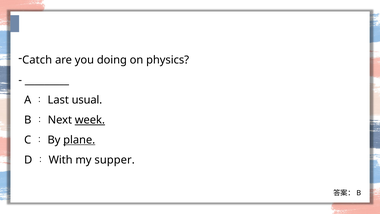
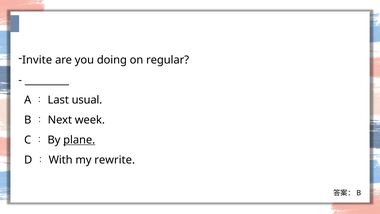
Catch: Catch -> Invite
physics: physics -> regular
week underline: present -> none
supper: supper -> rewrite
